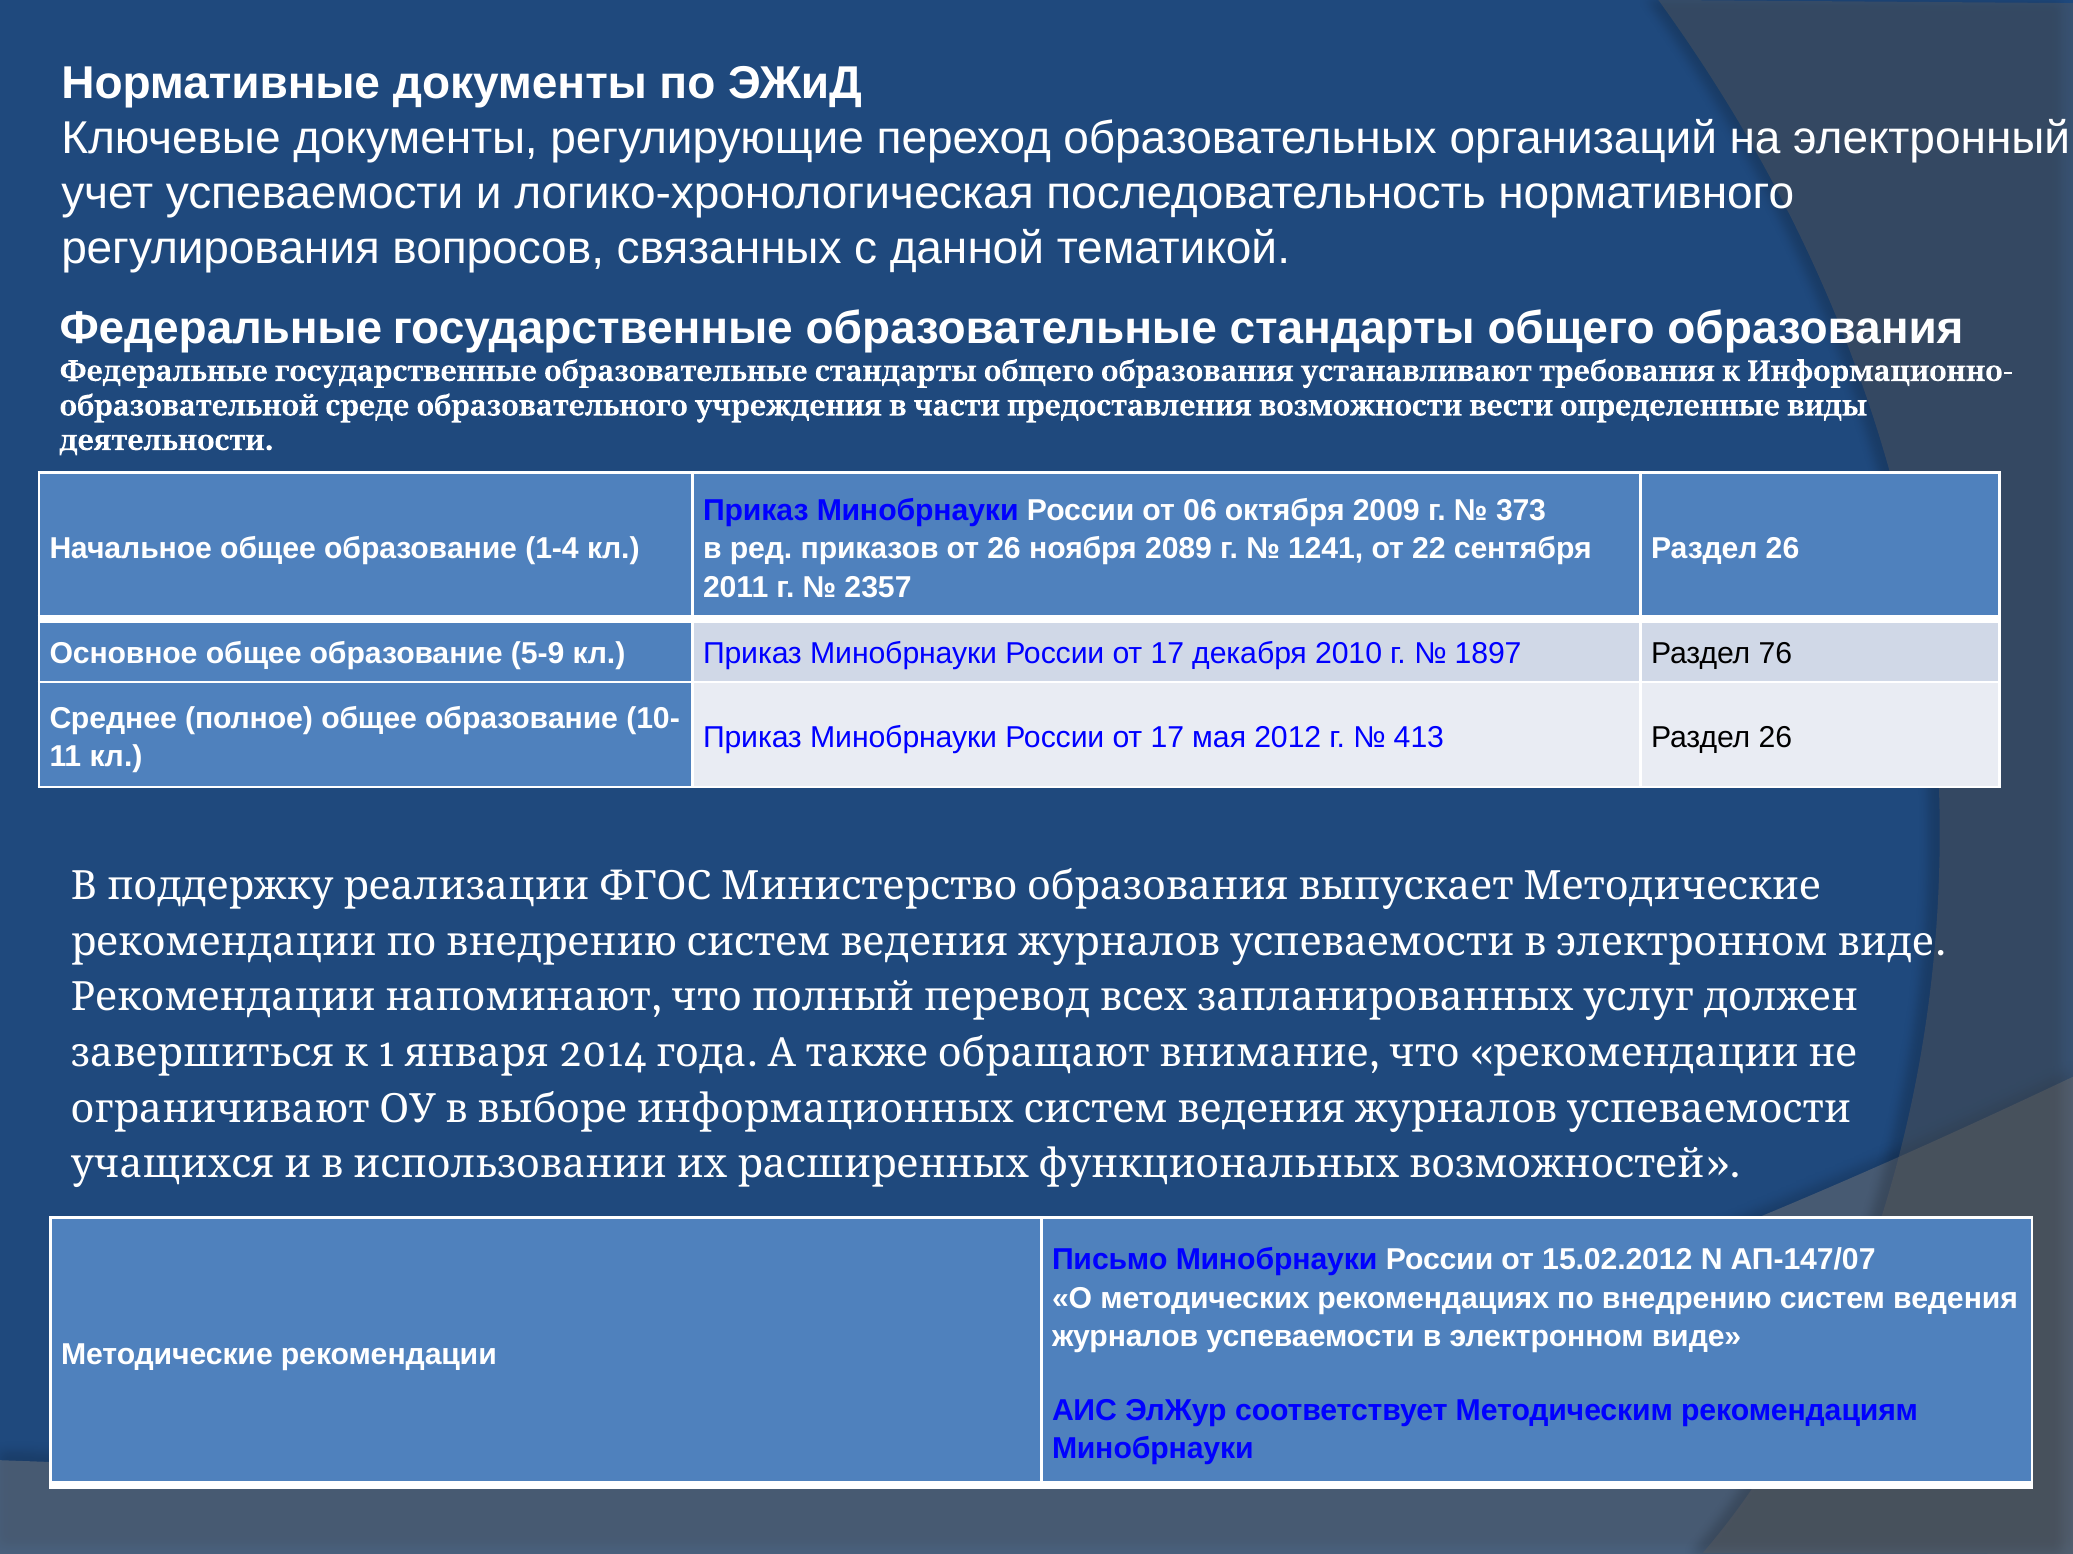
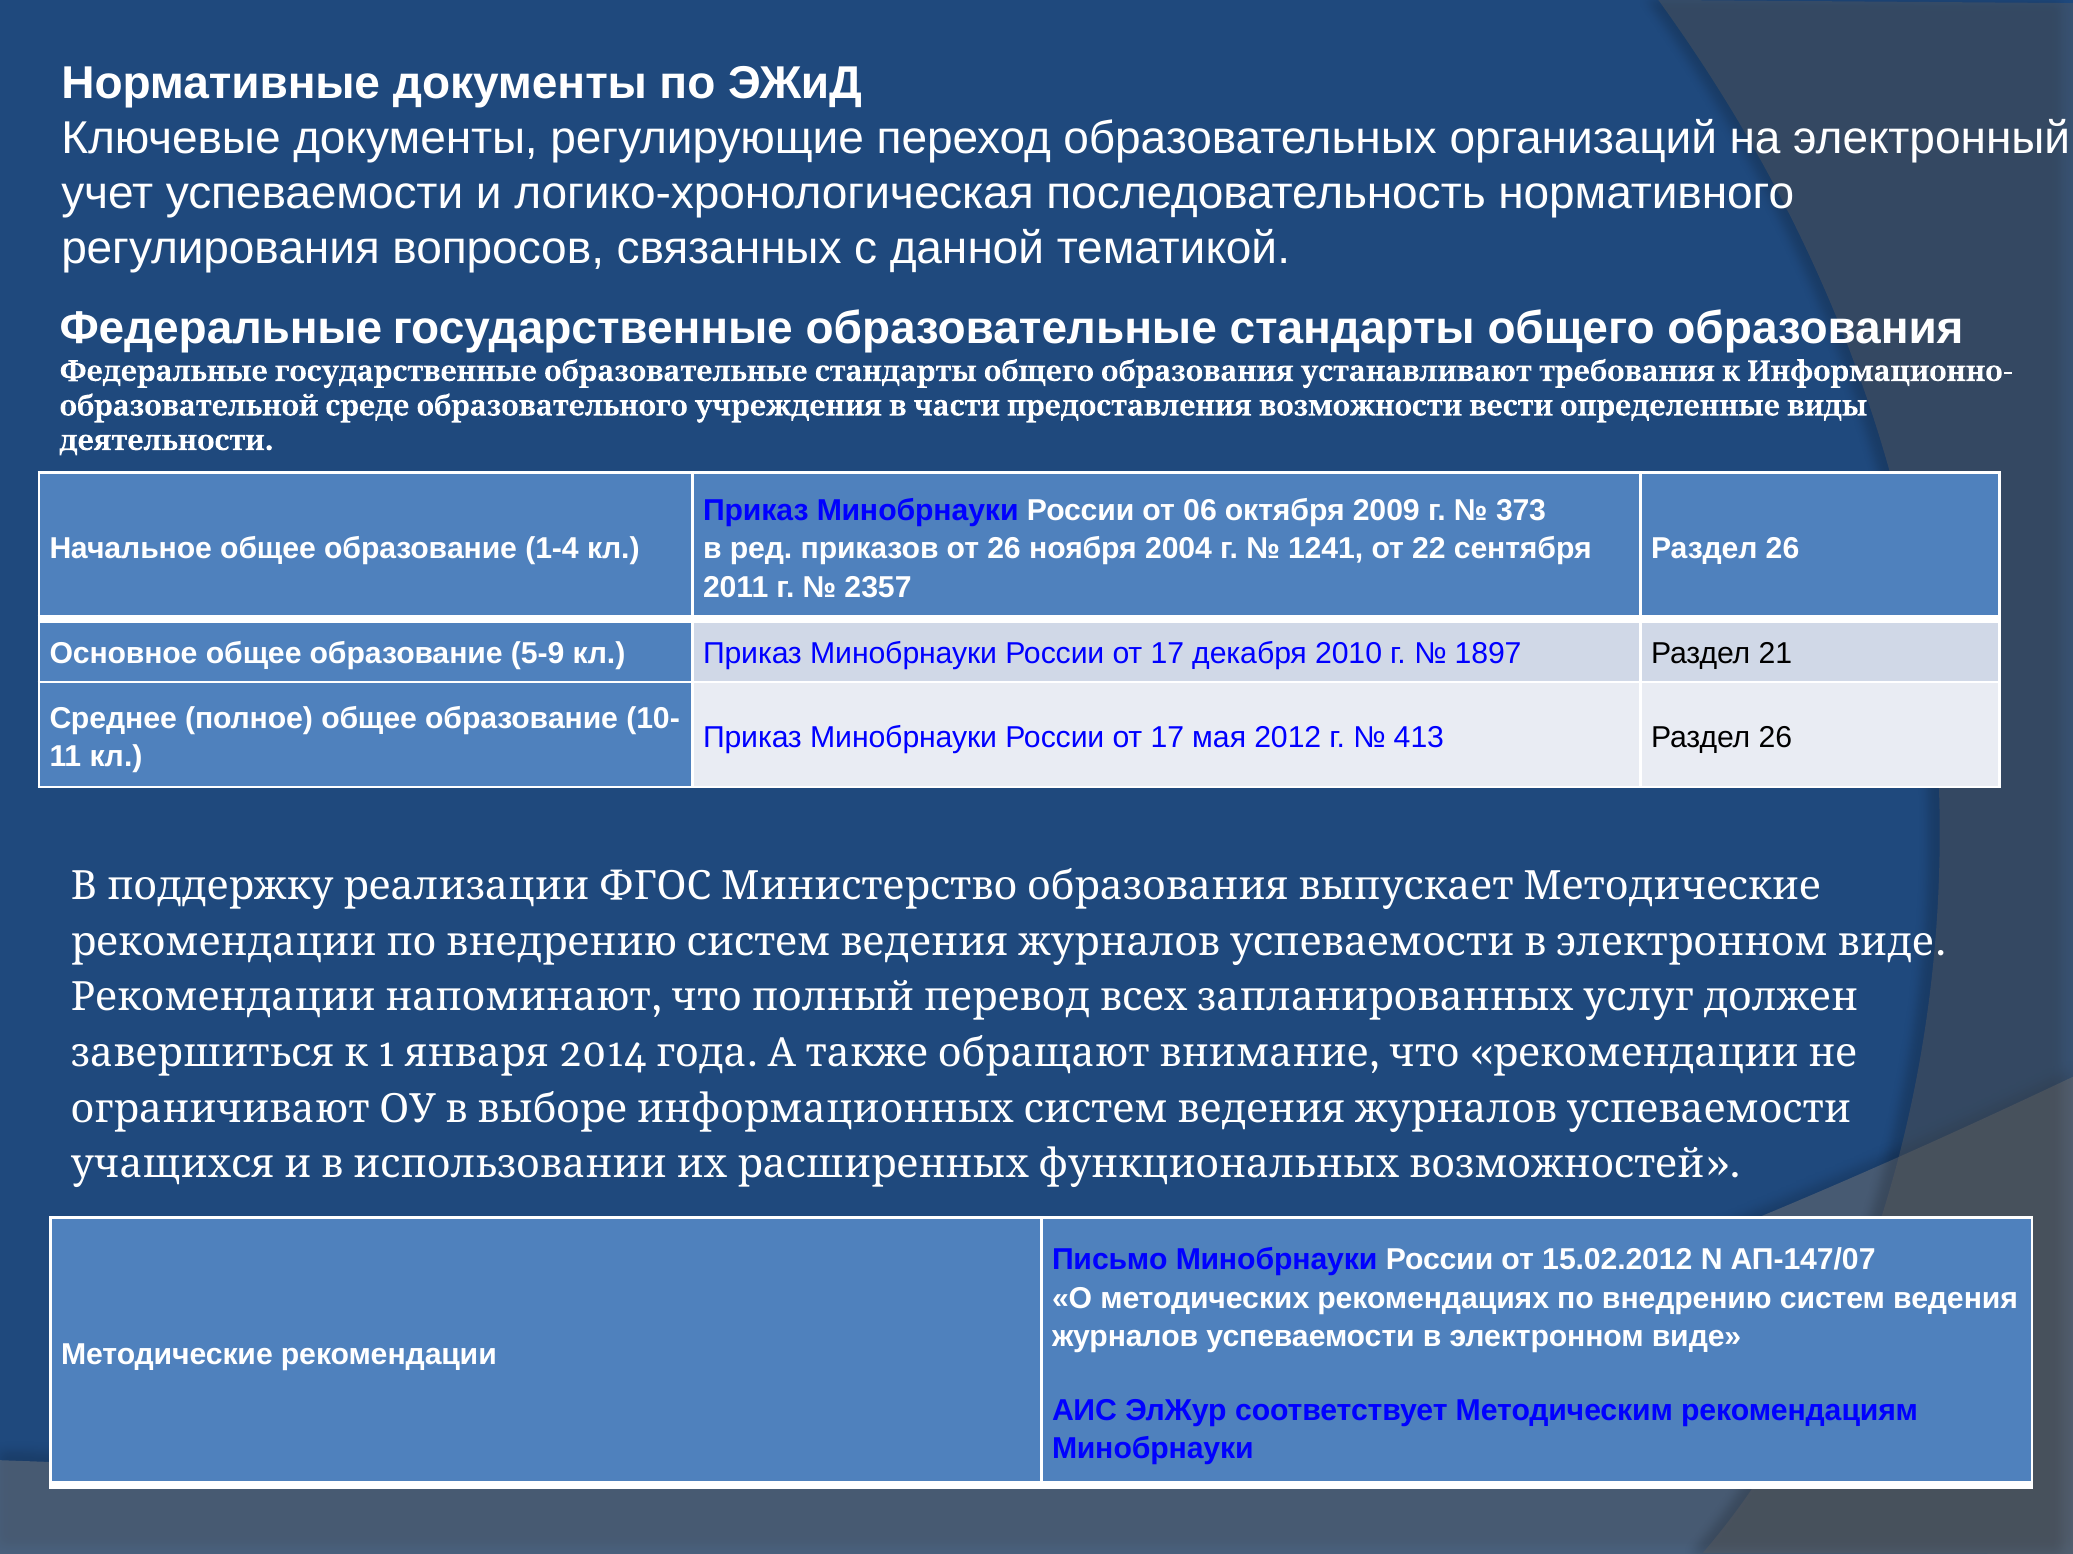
2089: 2089 -> 2004
76: 76 -> 21
